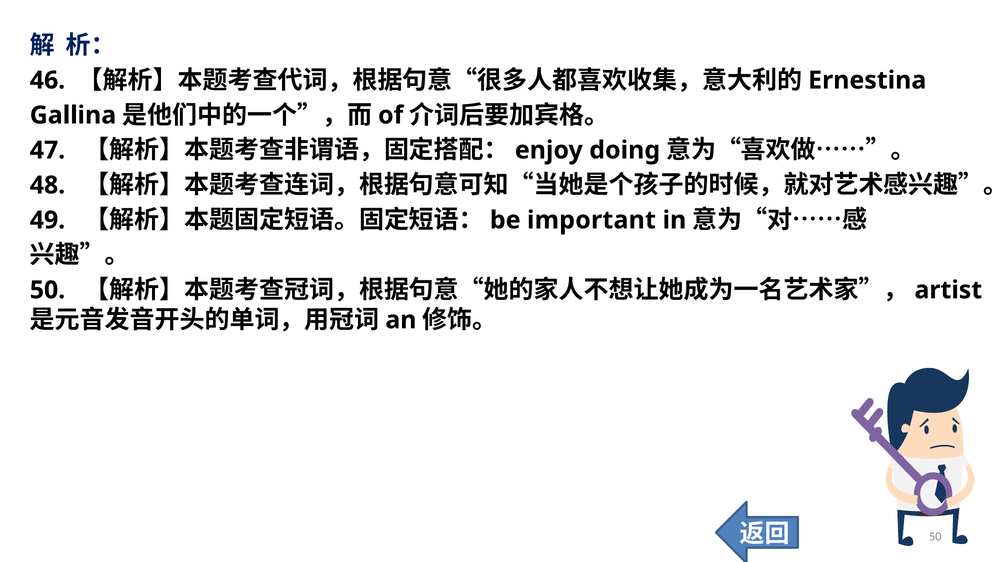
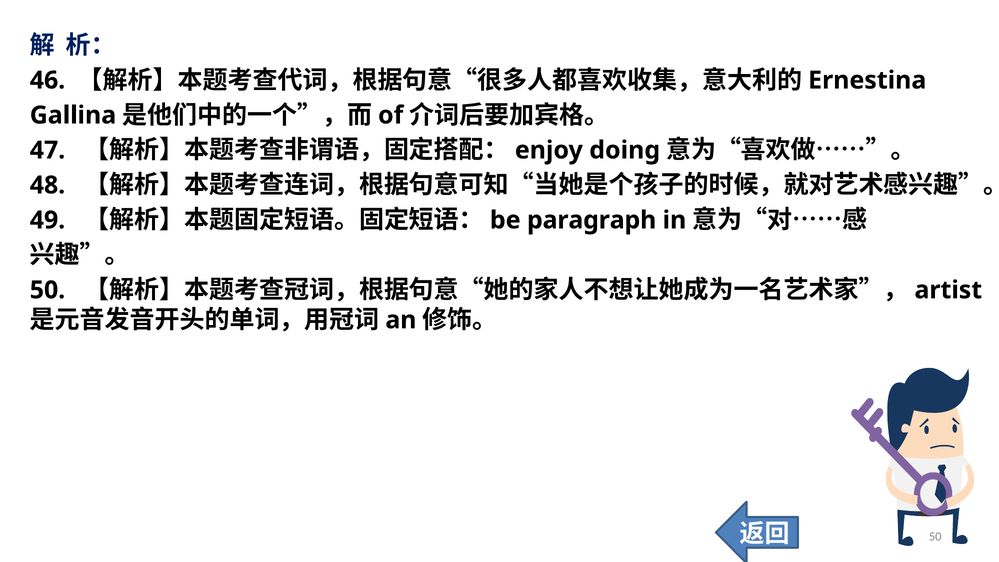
important: important -> paragraph
